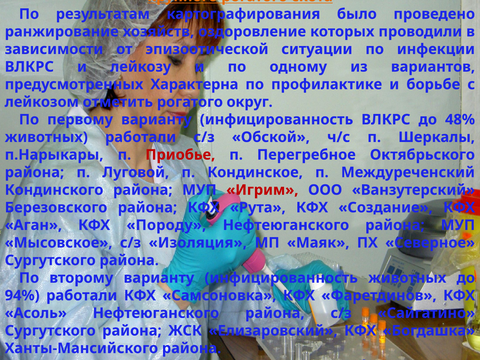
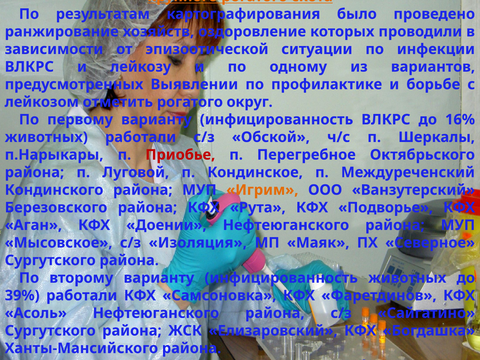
Характерна: Характерна -> Выявлении
48%: 48% -> 16%
Игрим colour: red -> orange
Создание: Создание -> Подворье
Породу: Породу -> Доении
94%: 94% -> 39%
